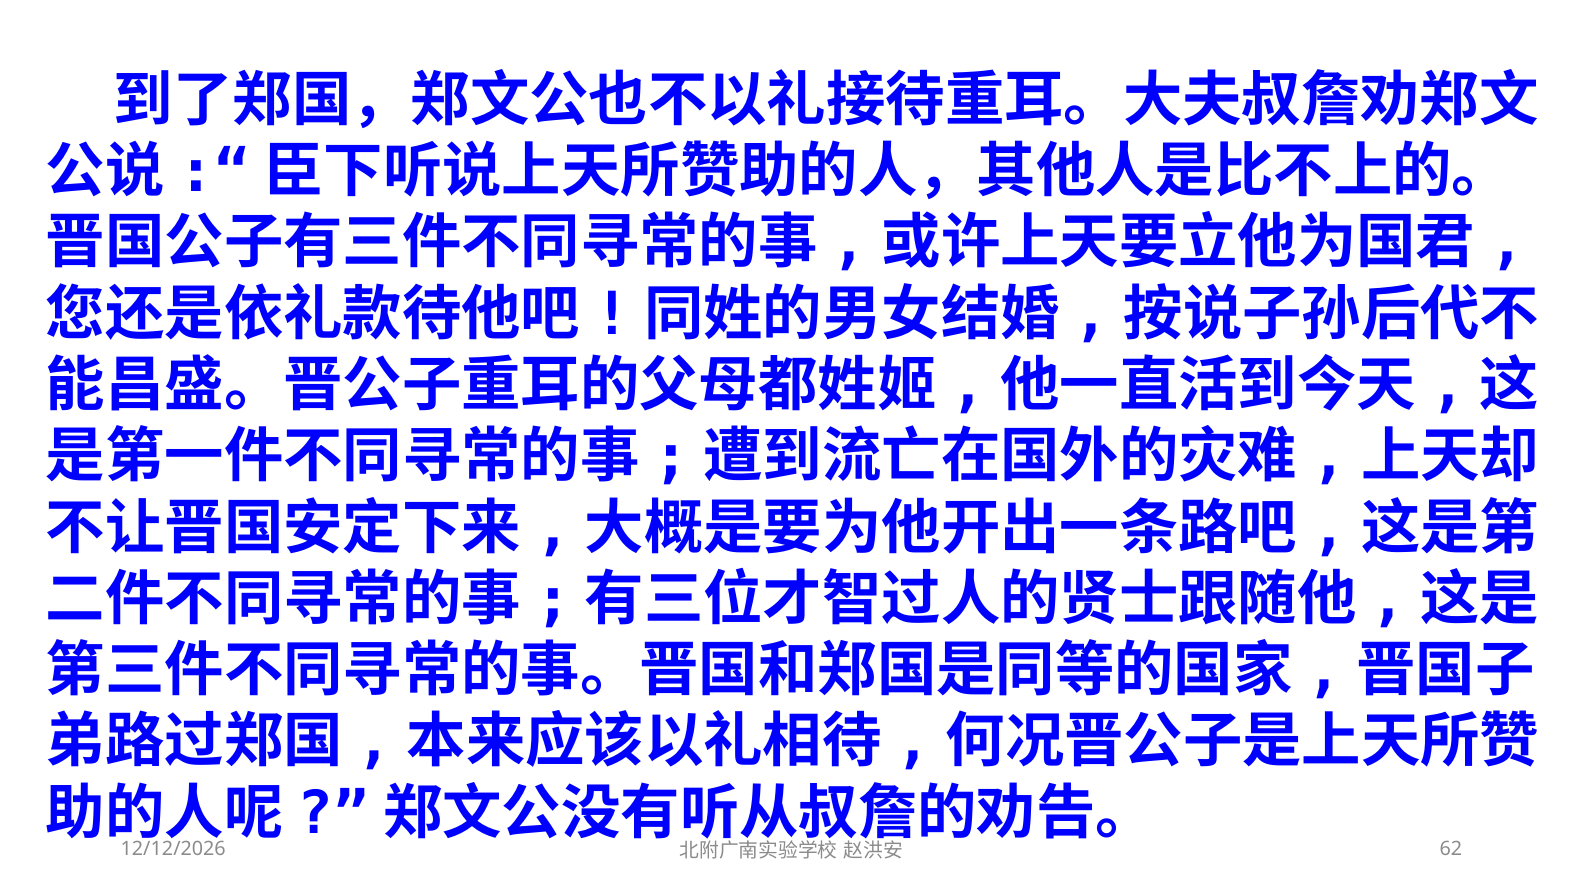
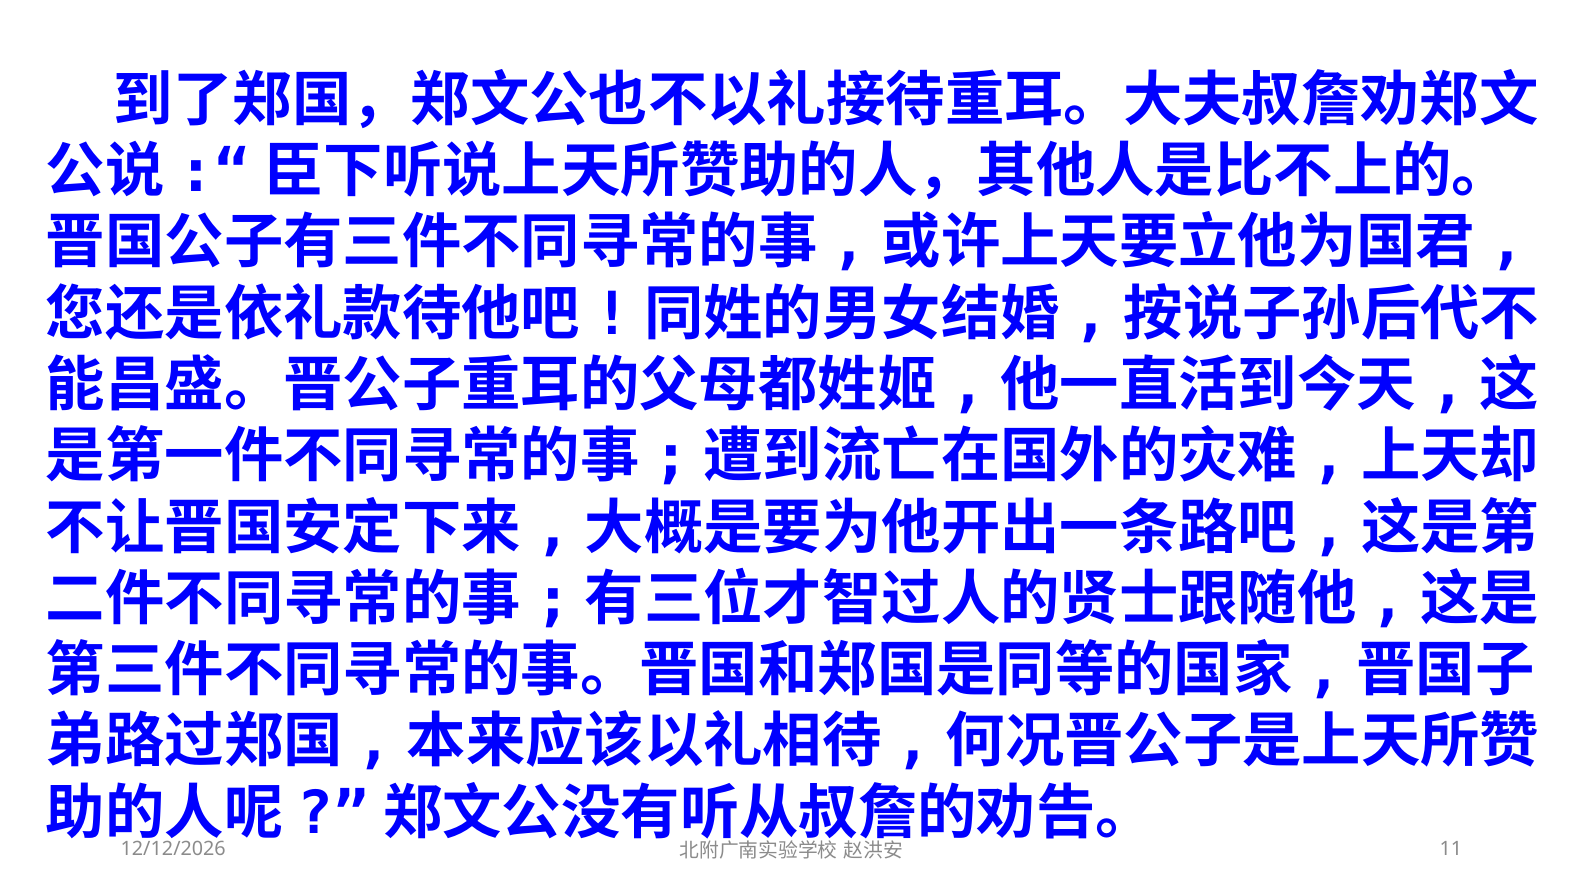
62: 62 -> 11
